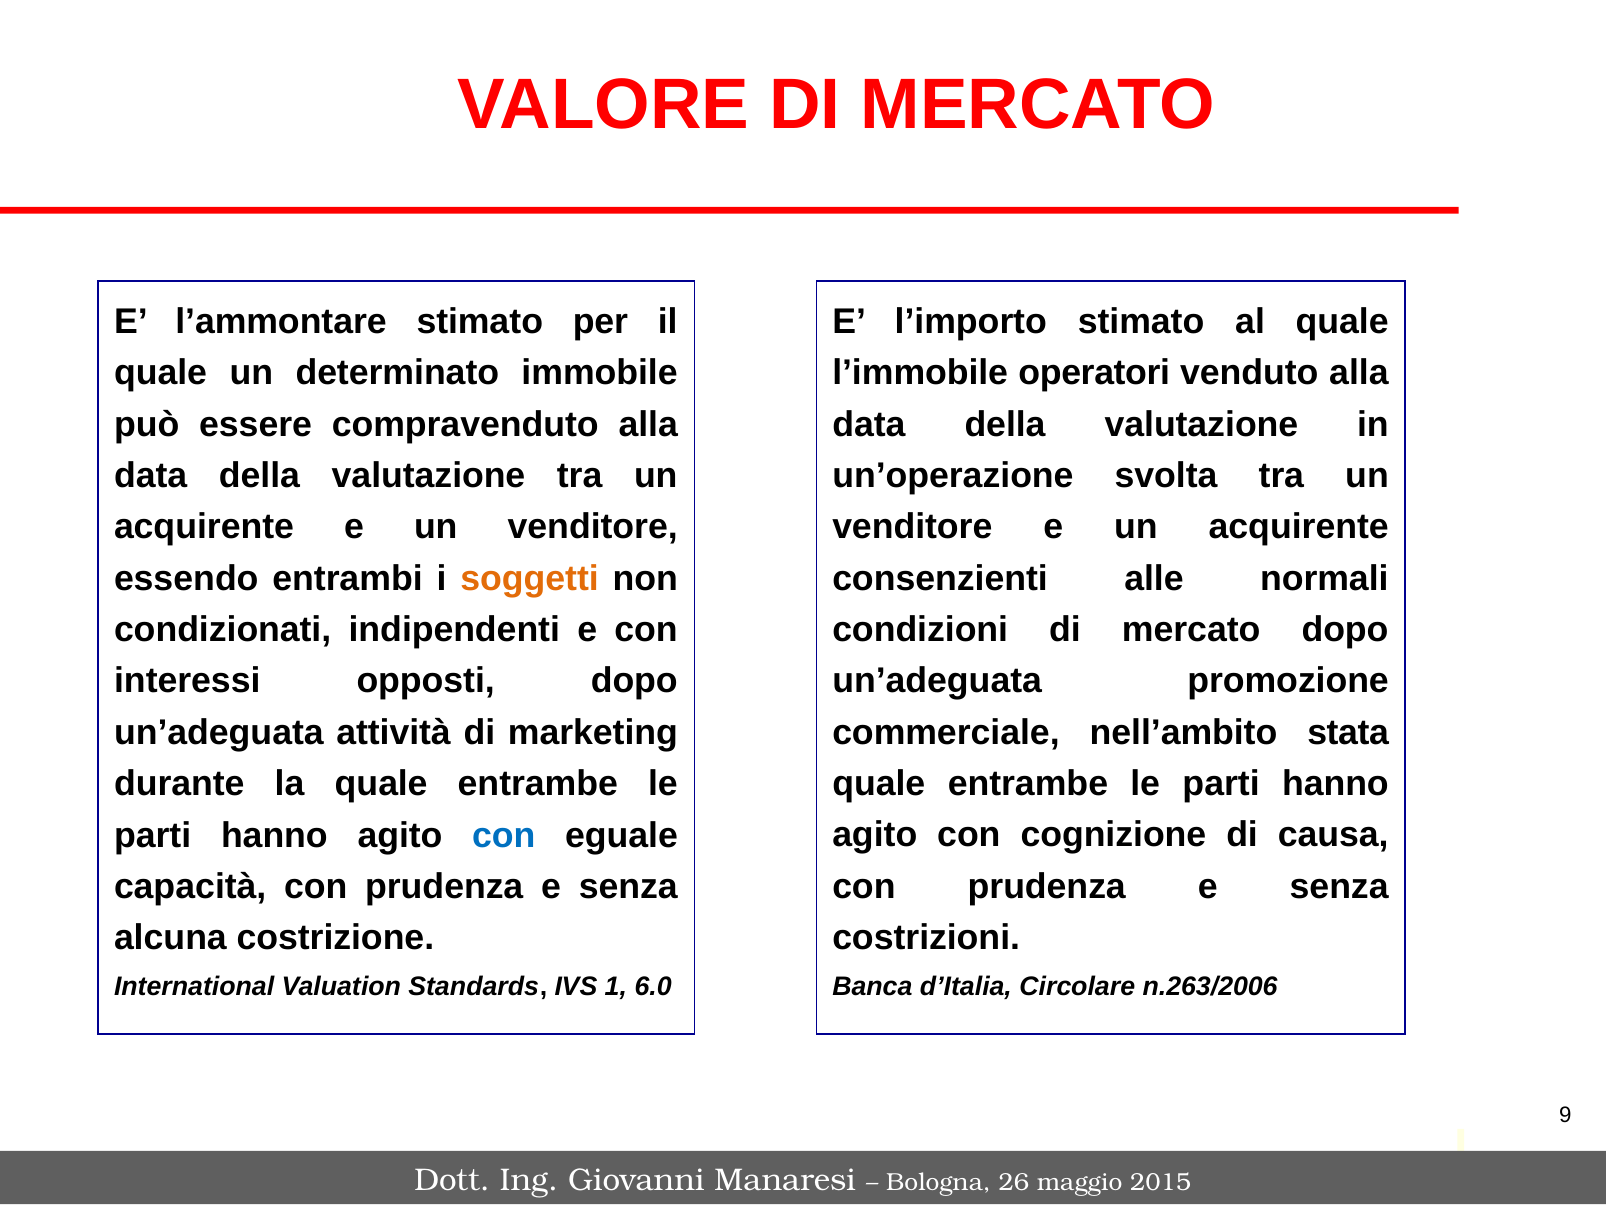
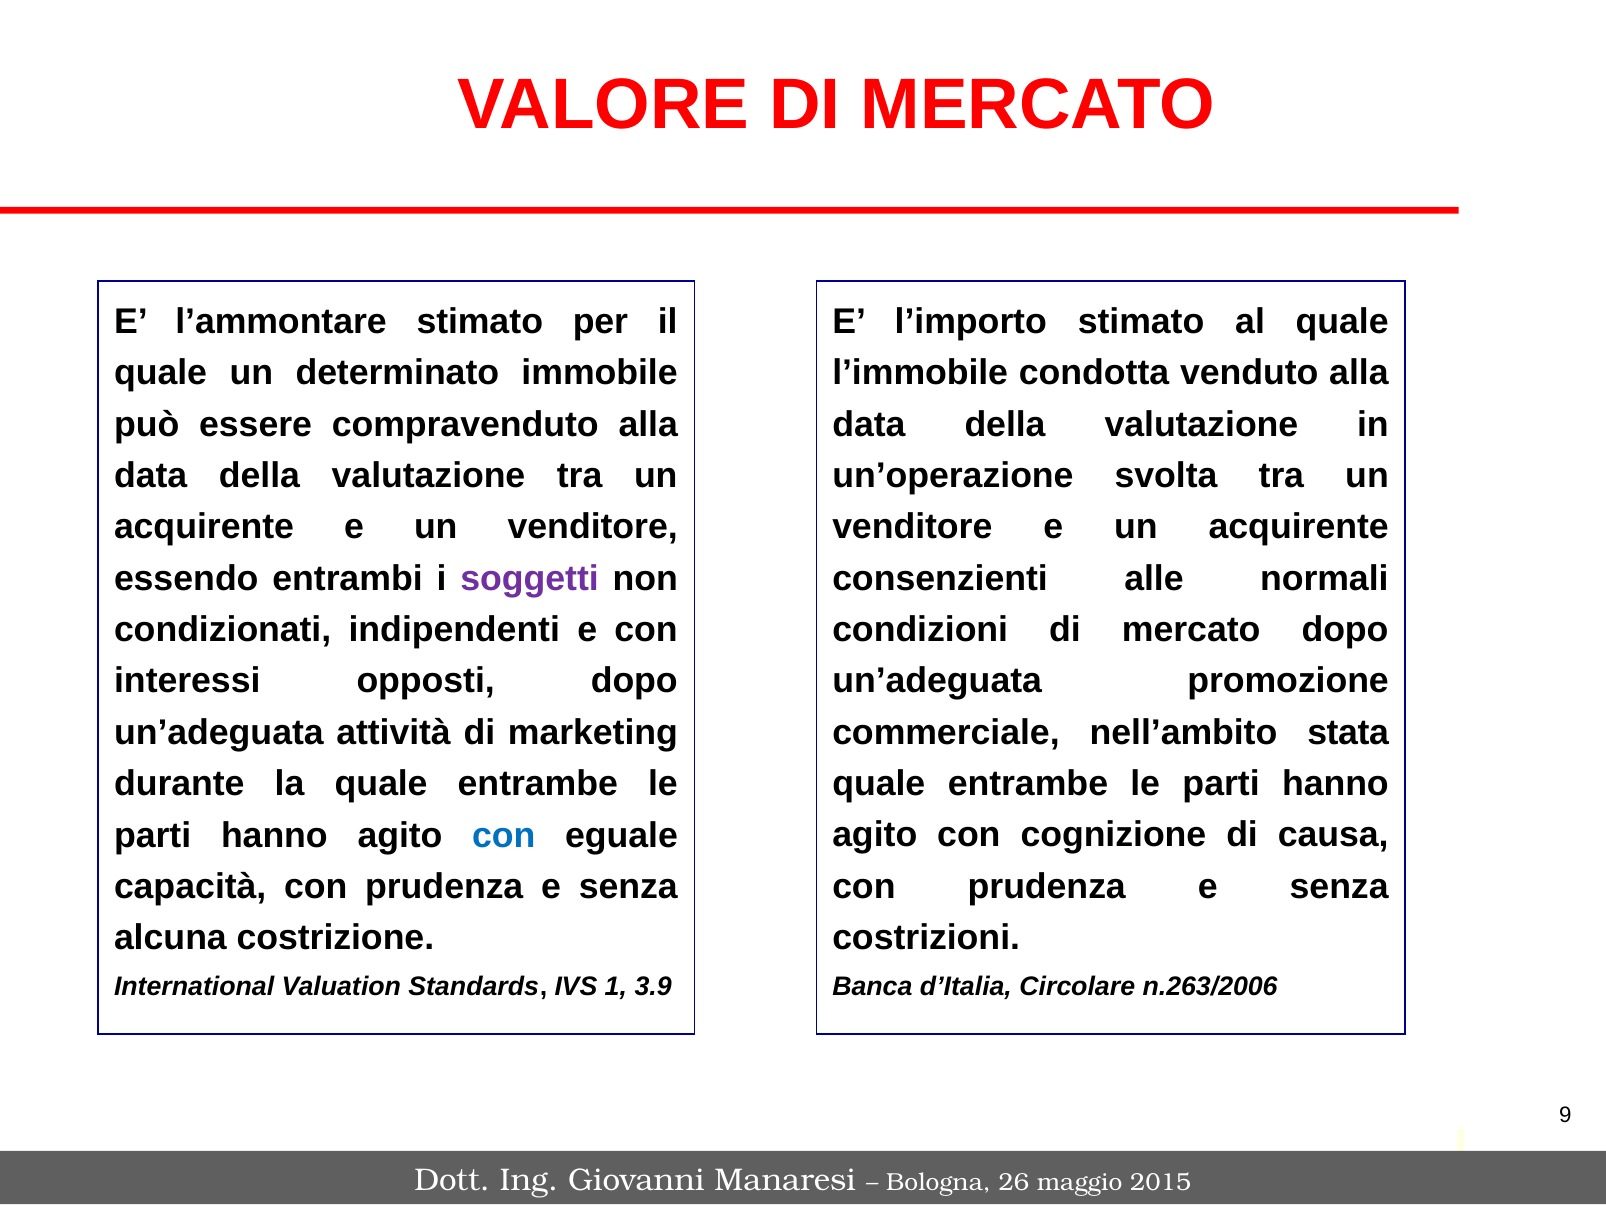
operatori: operatori -> condotta
soggetti colour: orange -> purple
6.0: 6.0 -> 3.9
